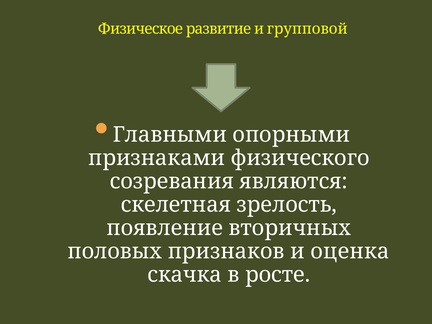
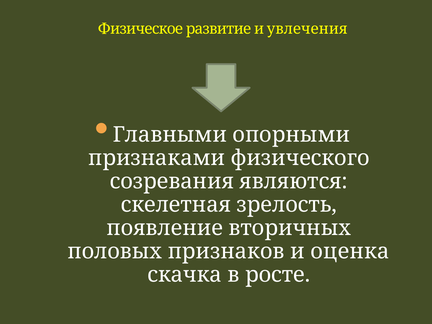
групповой: групповой -> увлечения
